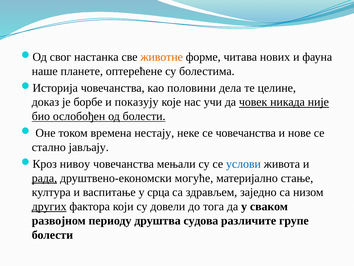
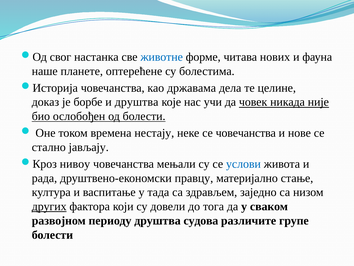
животне colour: orange -> blue
половини: половини -> државама
и показују: показују -> друштва
рада underline: present -> none
могуће: могуће -> правцу
срца: срца -> тада
